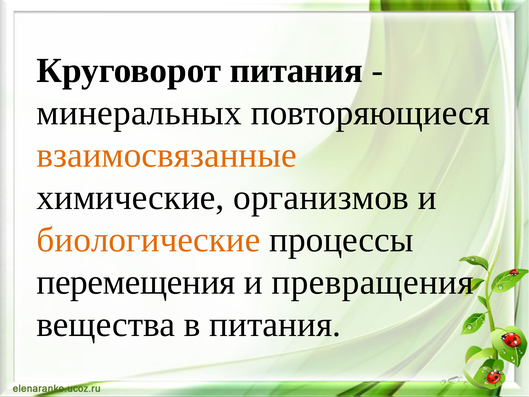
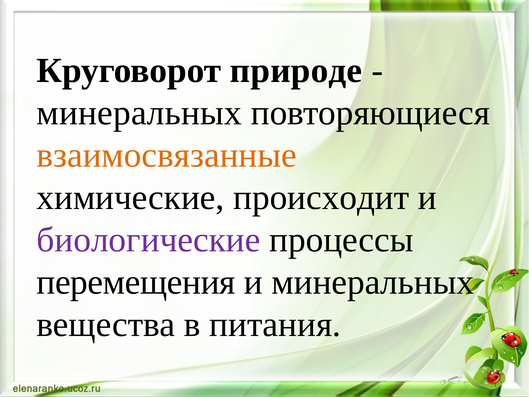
Круговорот питания: питания -> природе
организмов: организмов -> происходит
биологические colour: orange -> purple
и превращения: превращения -> минеральных
